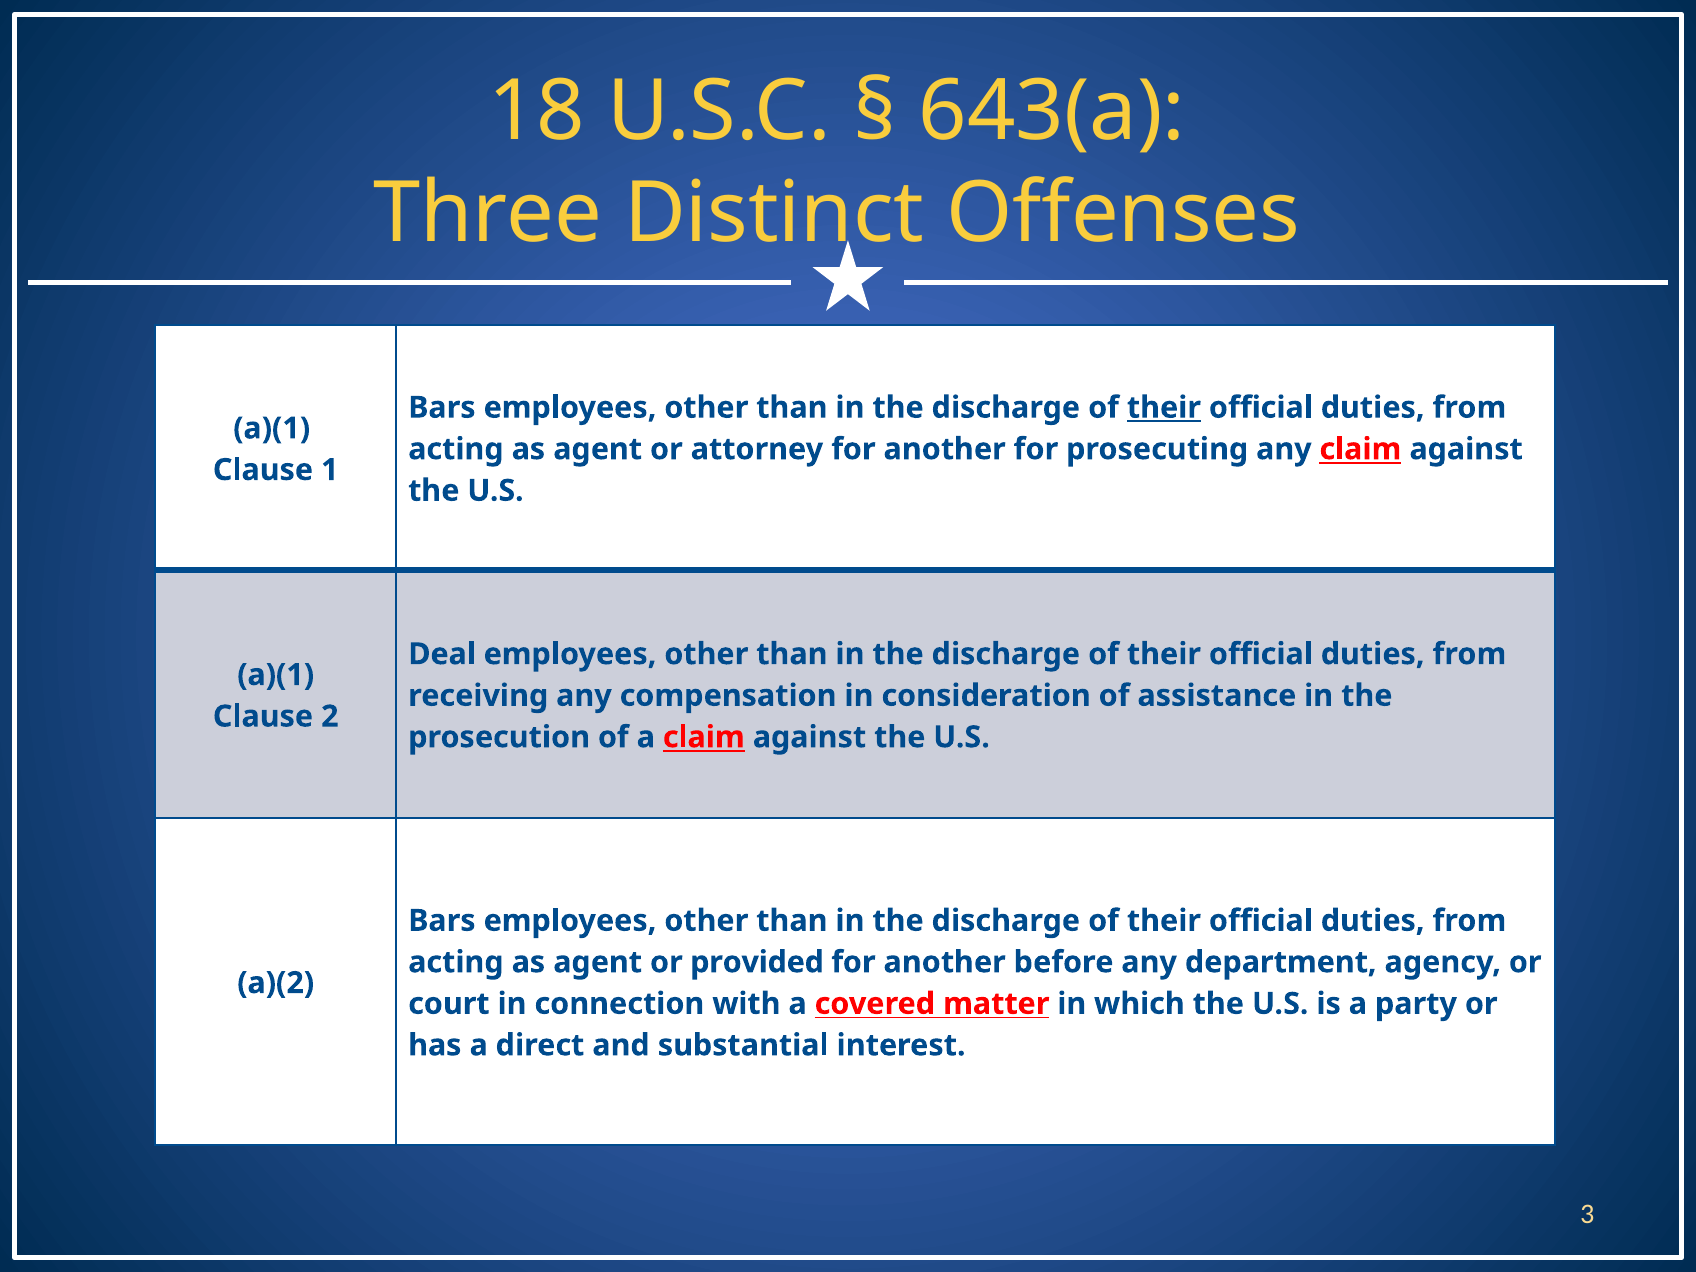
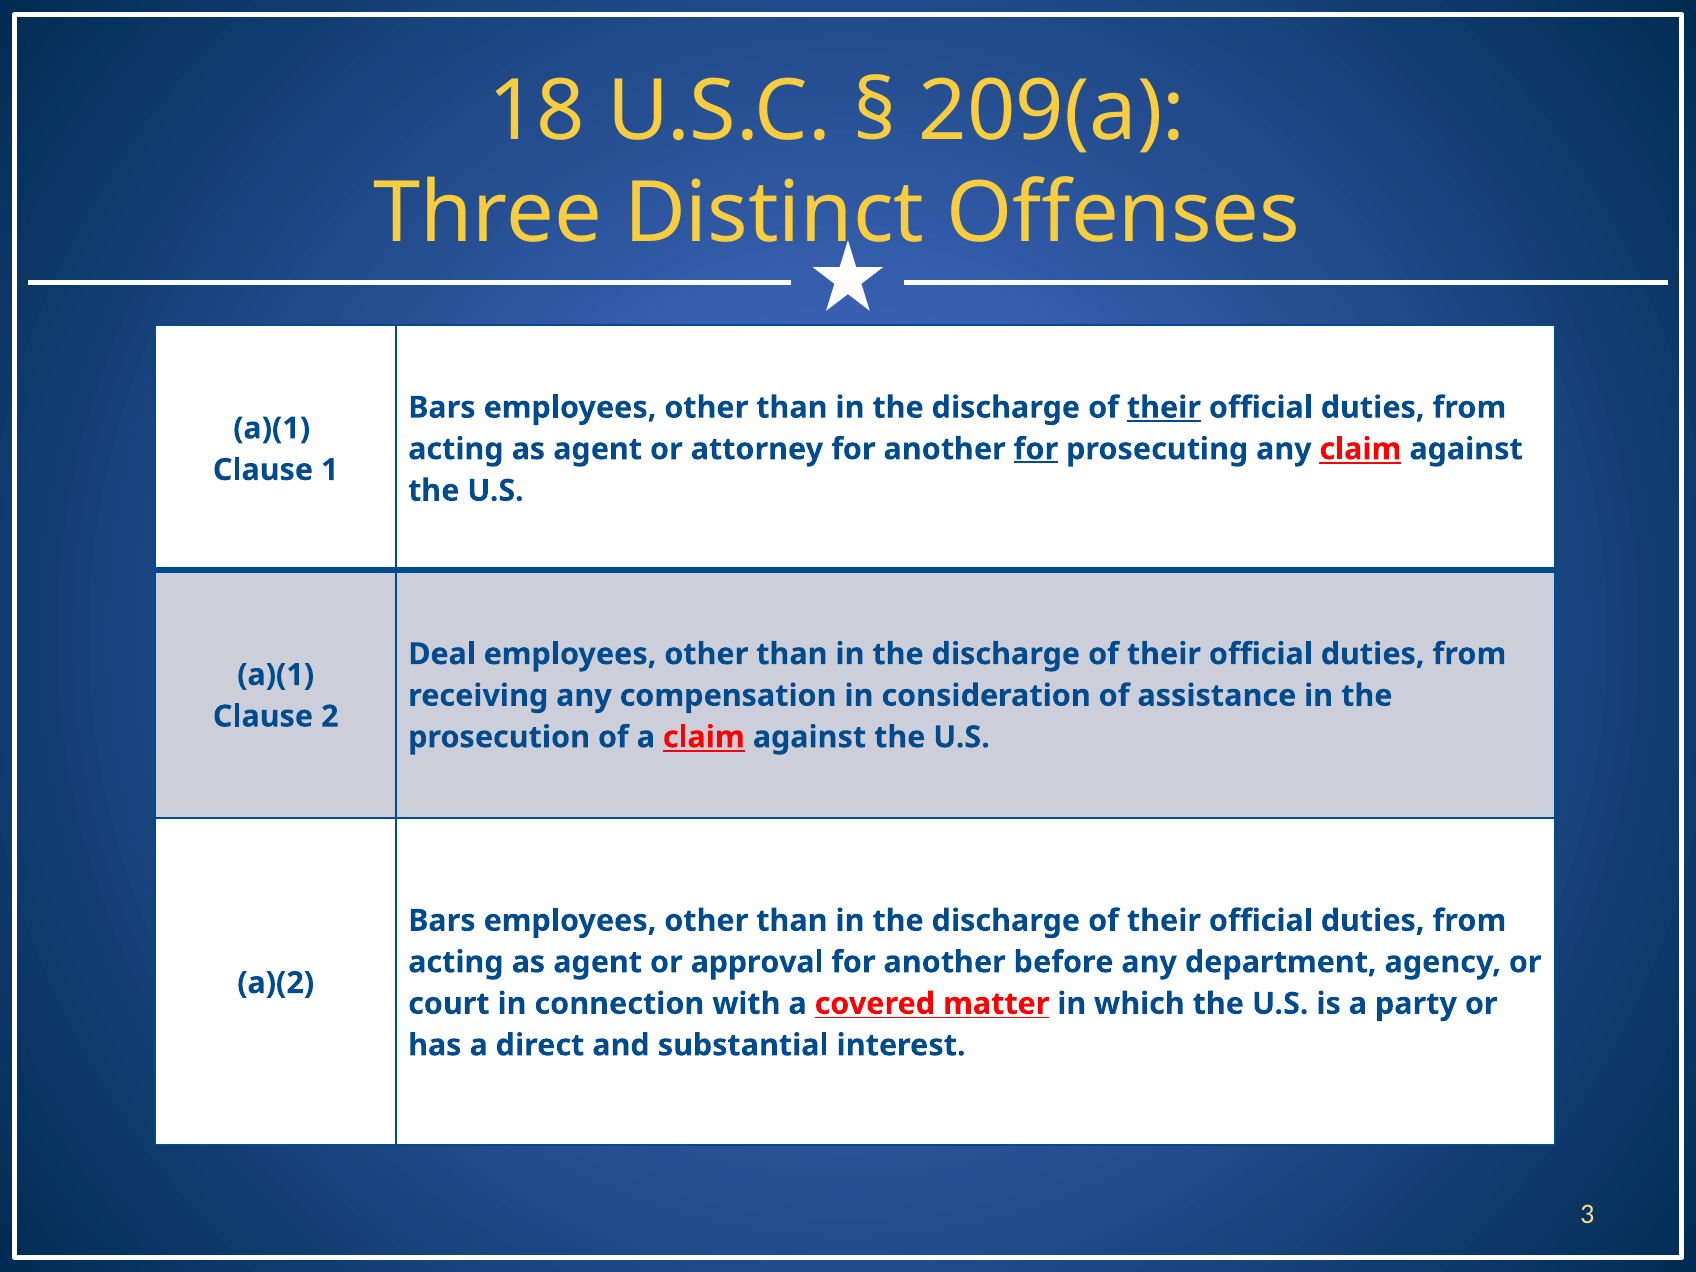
643(a: 643(a -> 209(a
for at (1036, 449) underline: none -> present
provided: provided -> approval
